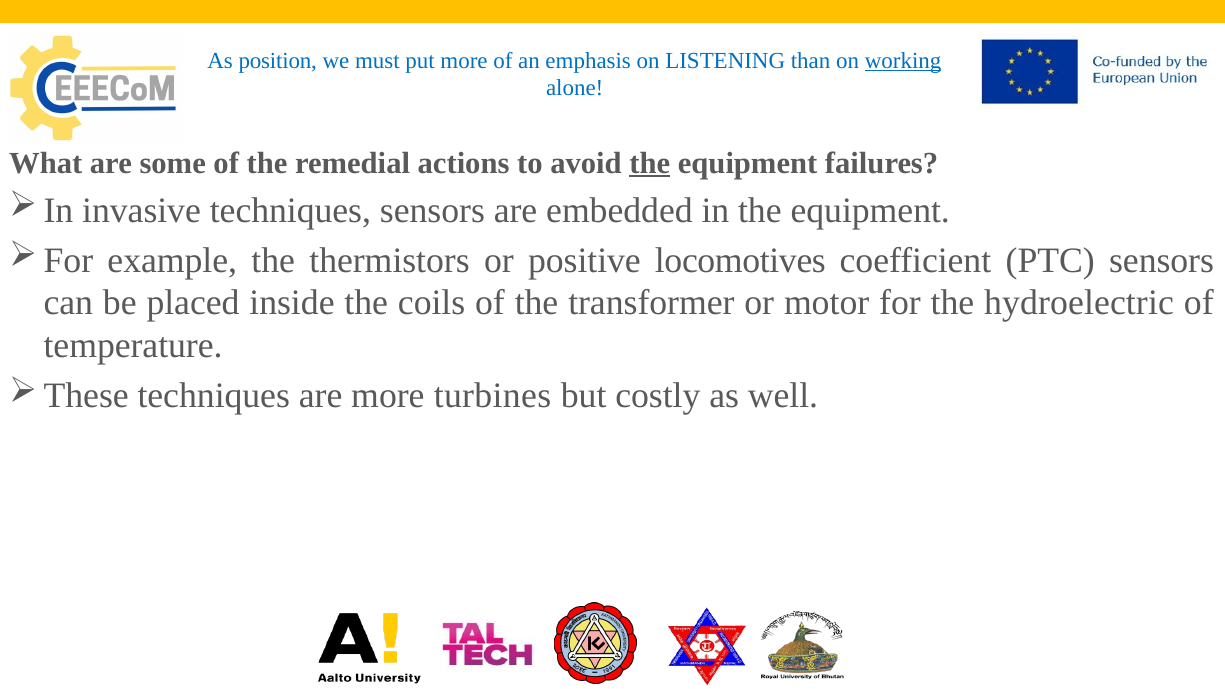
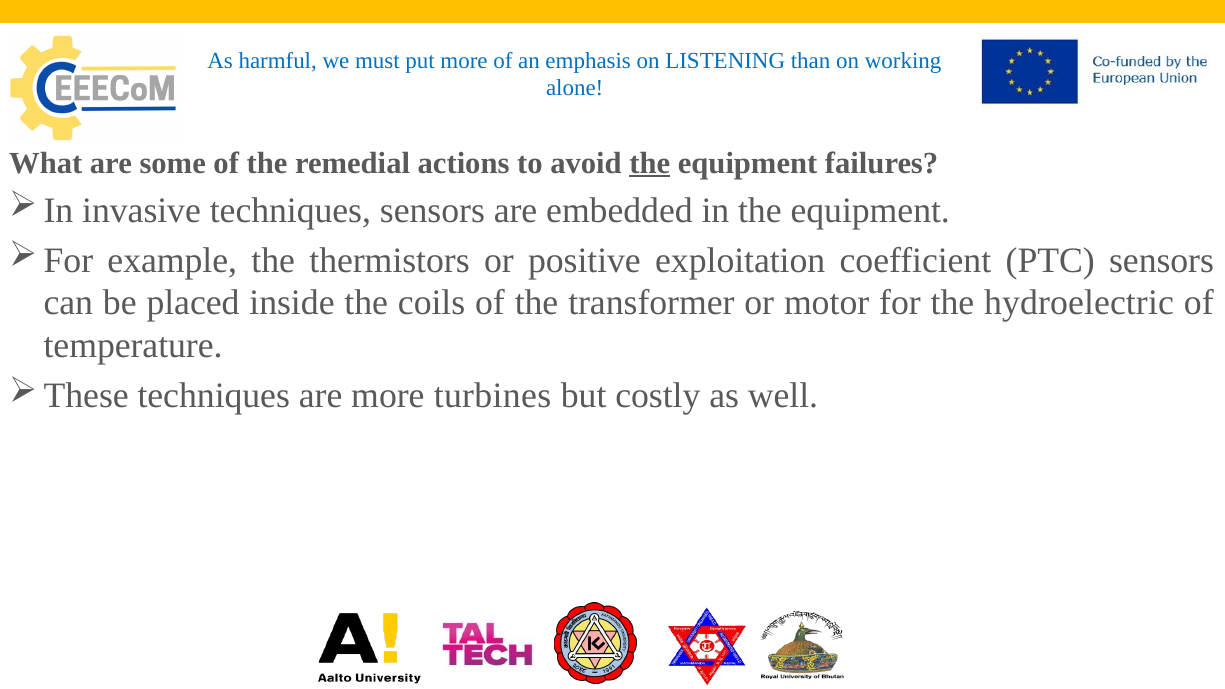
position: position -> harmful
working underline: present -> none
locomotives: locomotives -> exploitation
